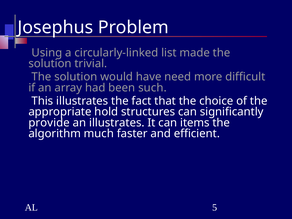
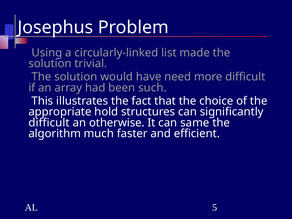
provide at (49, 123): provide -> difficult
an illustrates: illustrates -> otherwise
items: items -> same
